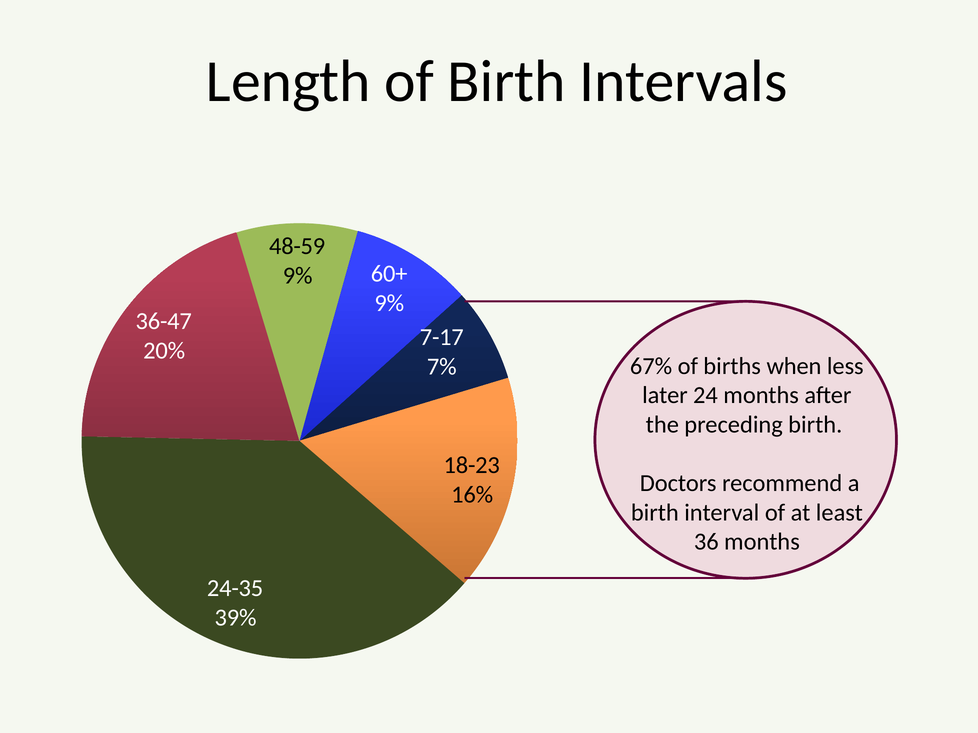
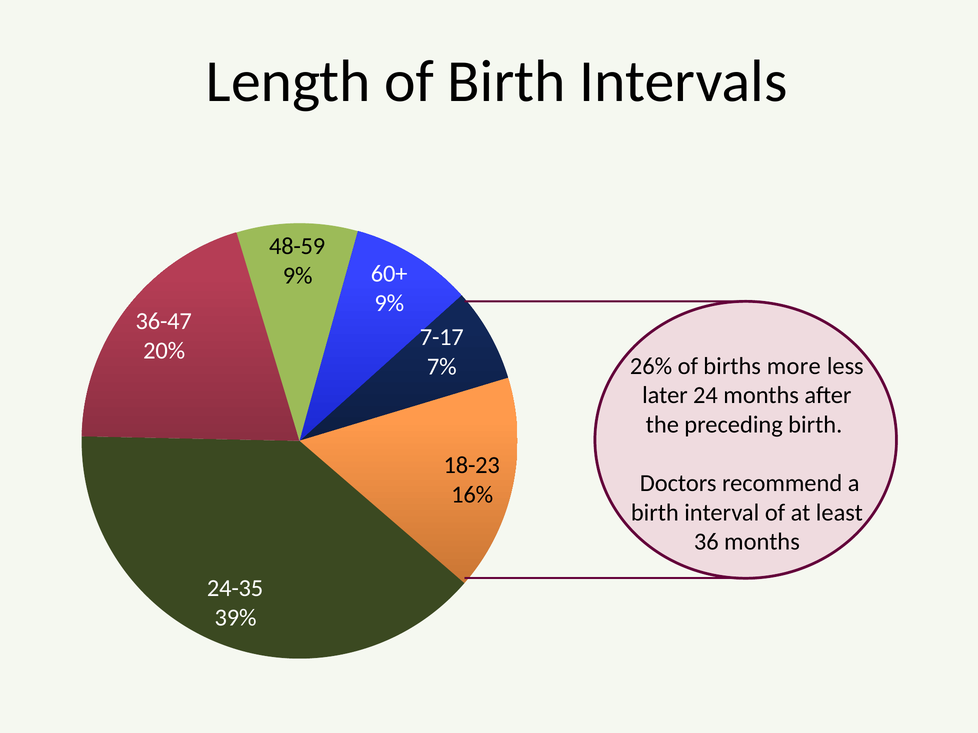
67%: 67% -> 26%
when: when -> more
